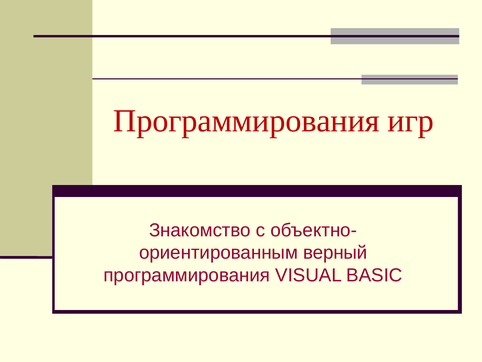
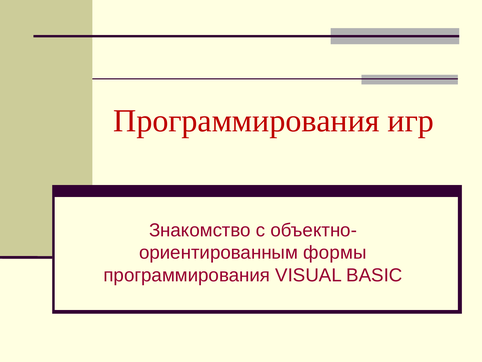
верный: верный -> формы
